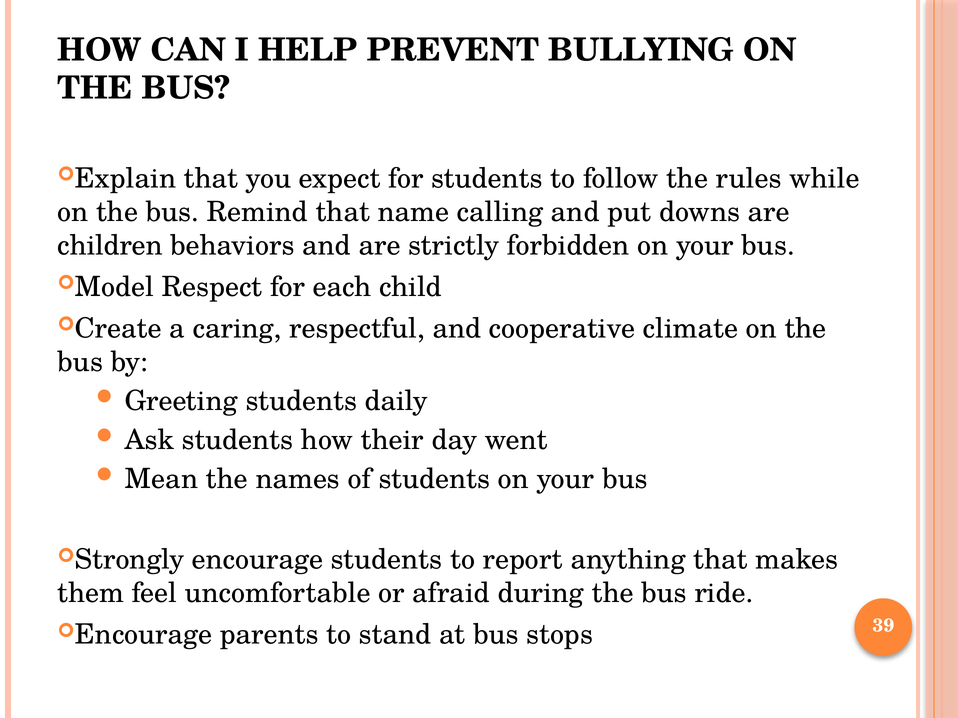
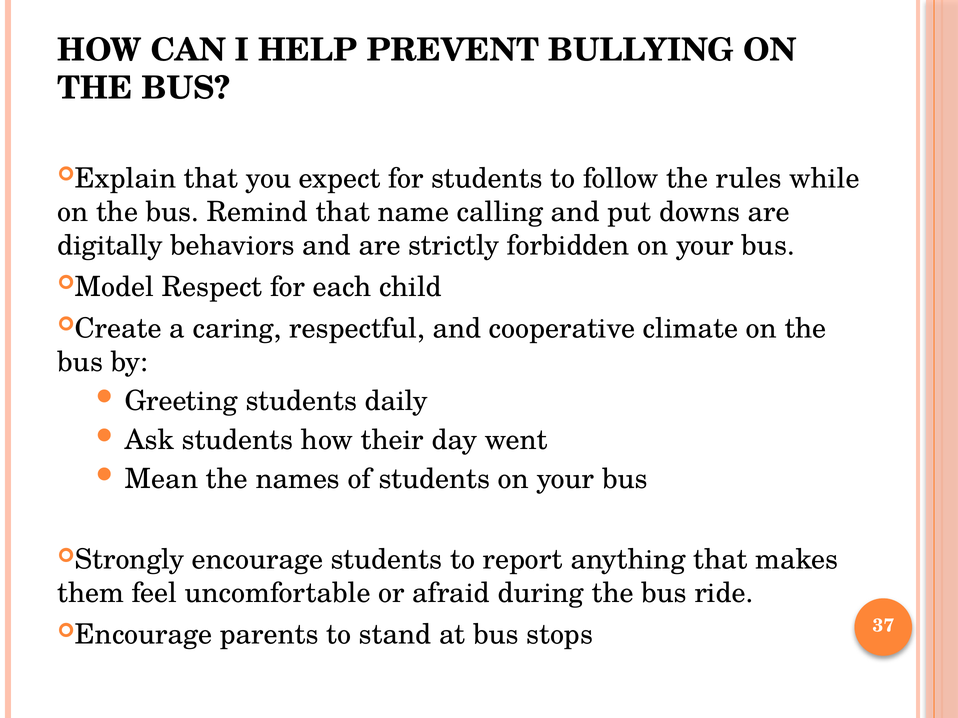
children: children -> digitally
39: 39 -> 37
